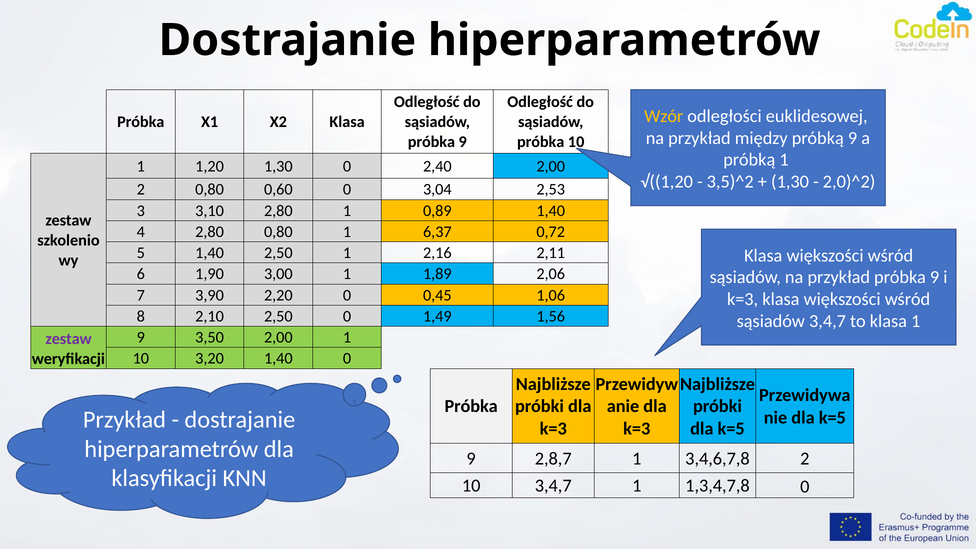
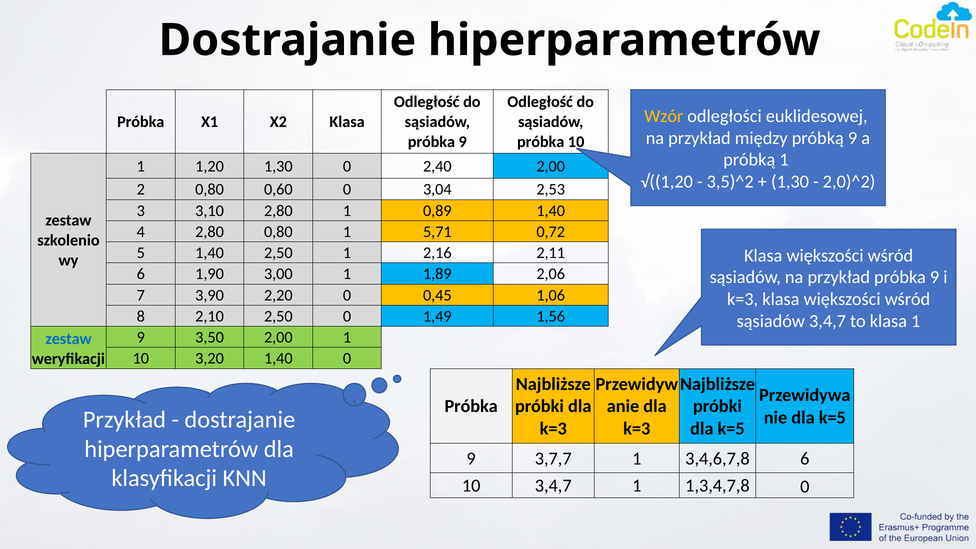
6,37: 6,37 -> 5,71
zestaw at (69, 339) colour: purple -> blue
2,8,7: 2,8,7 -> 3,7,7
3,4,6,7,8 2: 2 -> 6
